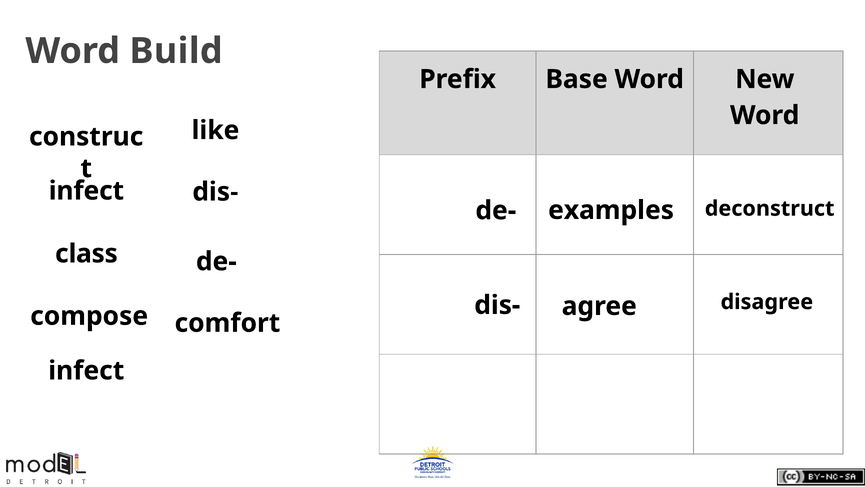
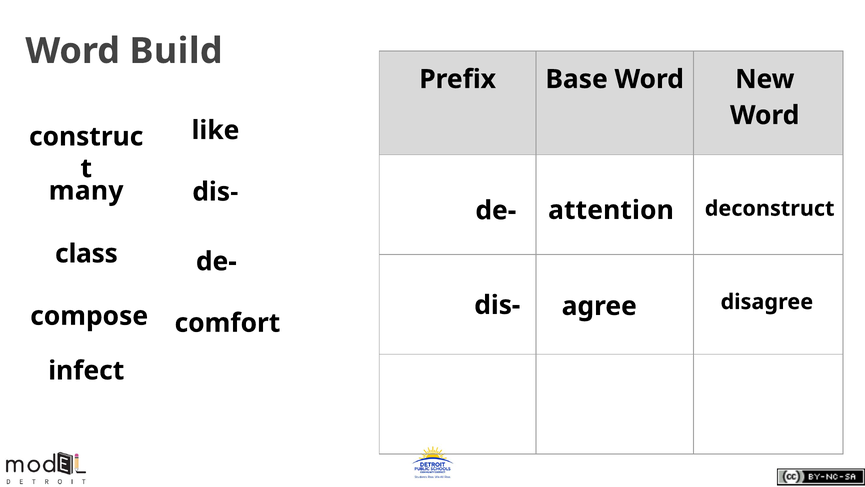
infect at (86, 191): infect -> many
examples: examples -> attention
